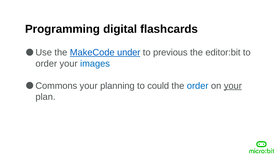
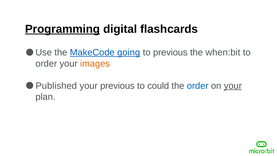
Programming underline: none -> present
under: under -> going
editor:bit: editor:bit -> when:bit
images colour: blue -> orange
Commons: Commons -> Published
your planning: planning -> previous
